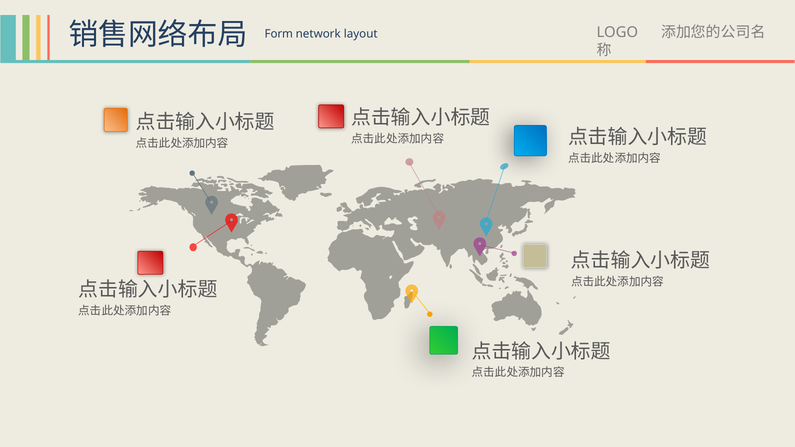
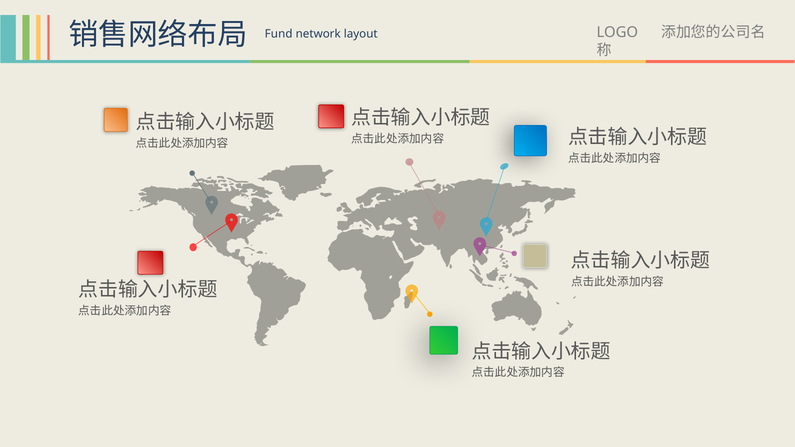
Form: Form -> Fund
